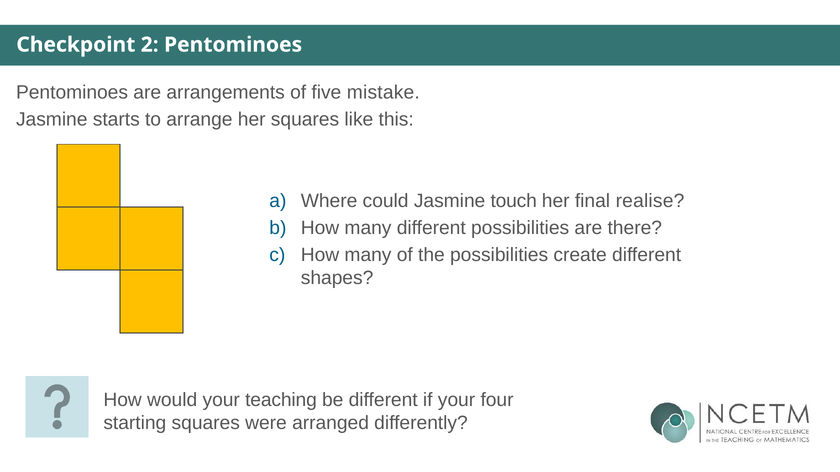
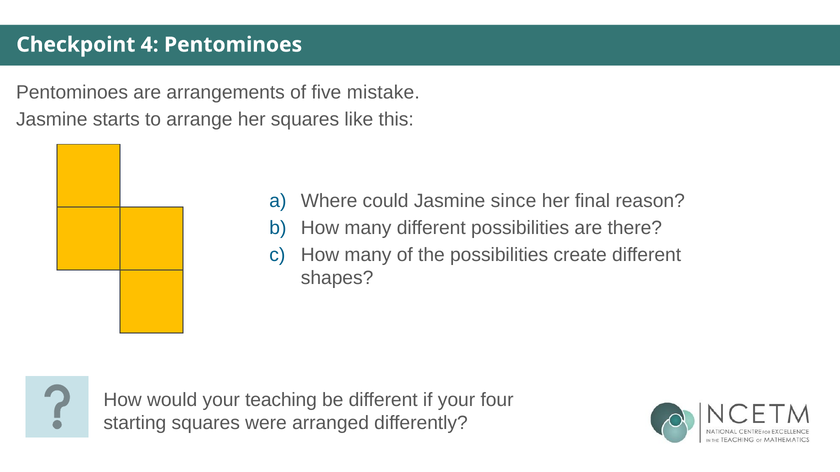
2: 2 -> 4
touch: touch -> since
realise: realise -> reason
